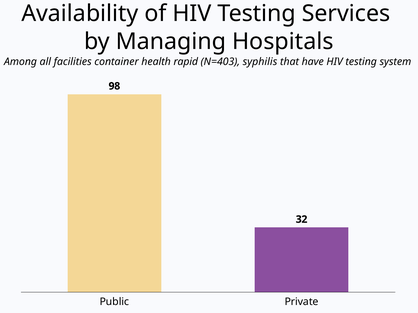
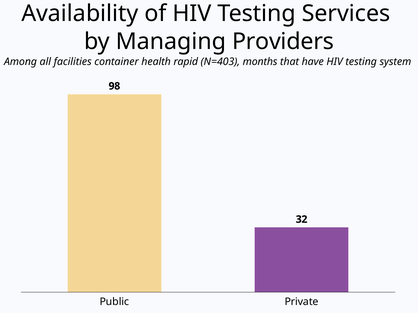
Hospitals: Hospitals -> Providers
syphilis: syphilis -> months
